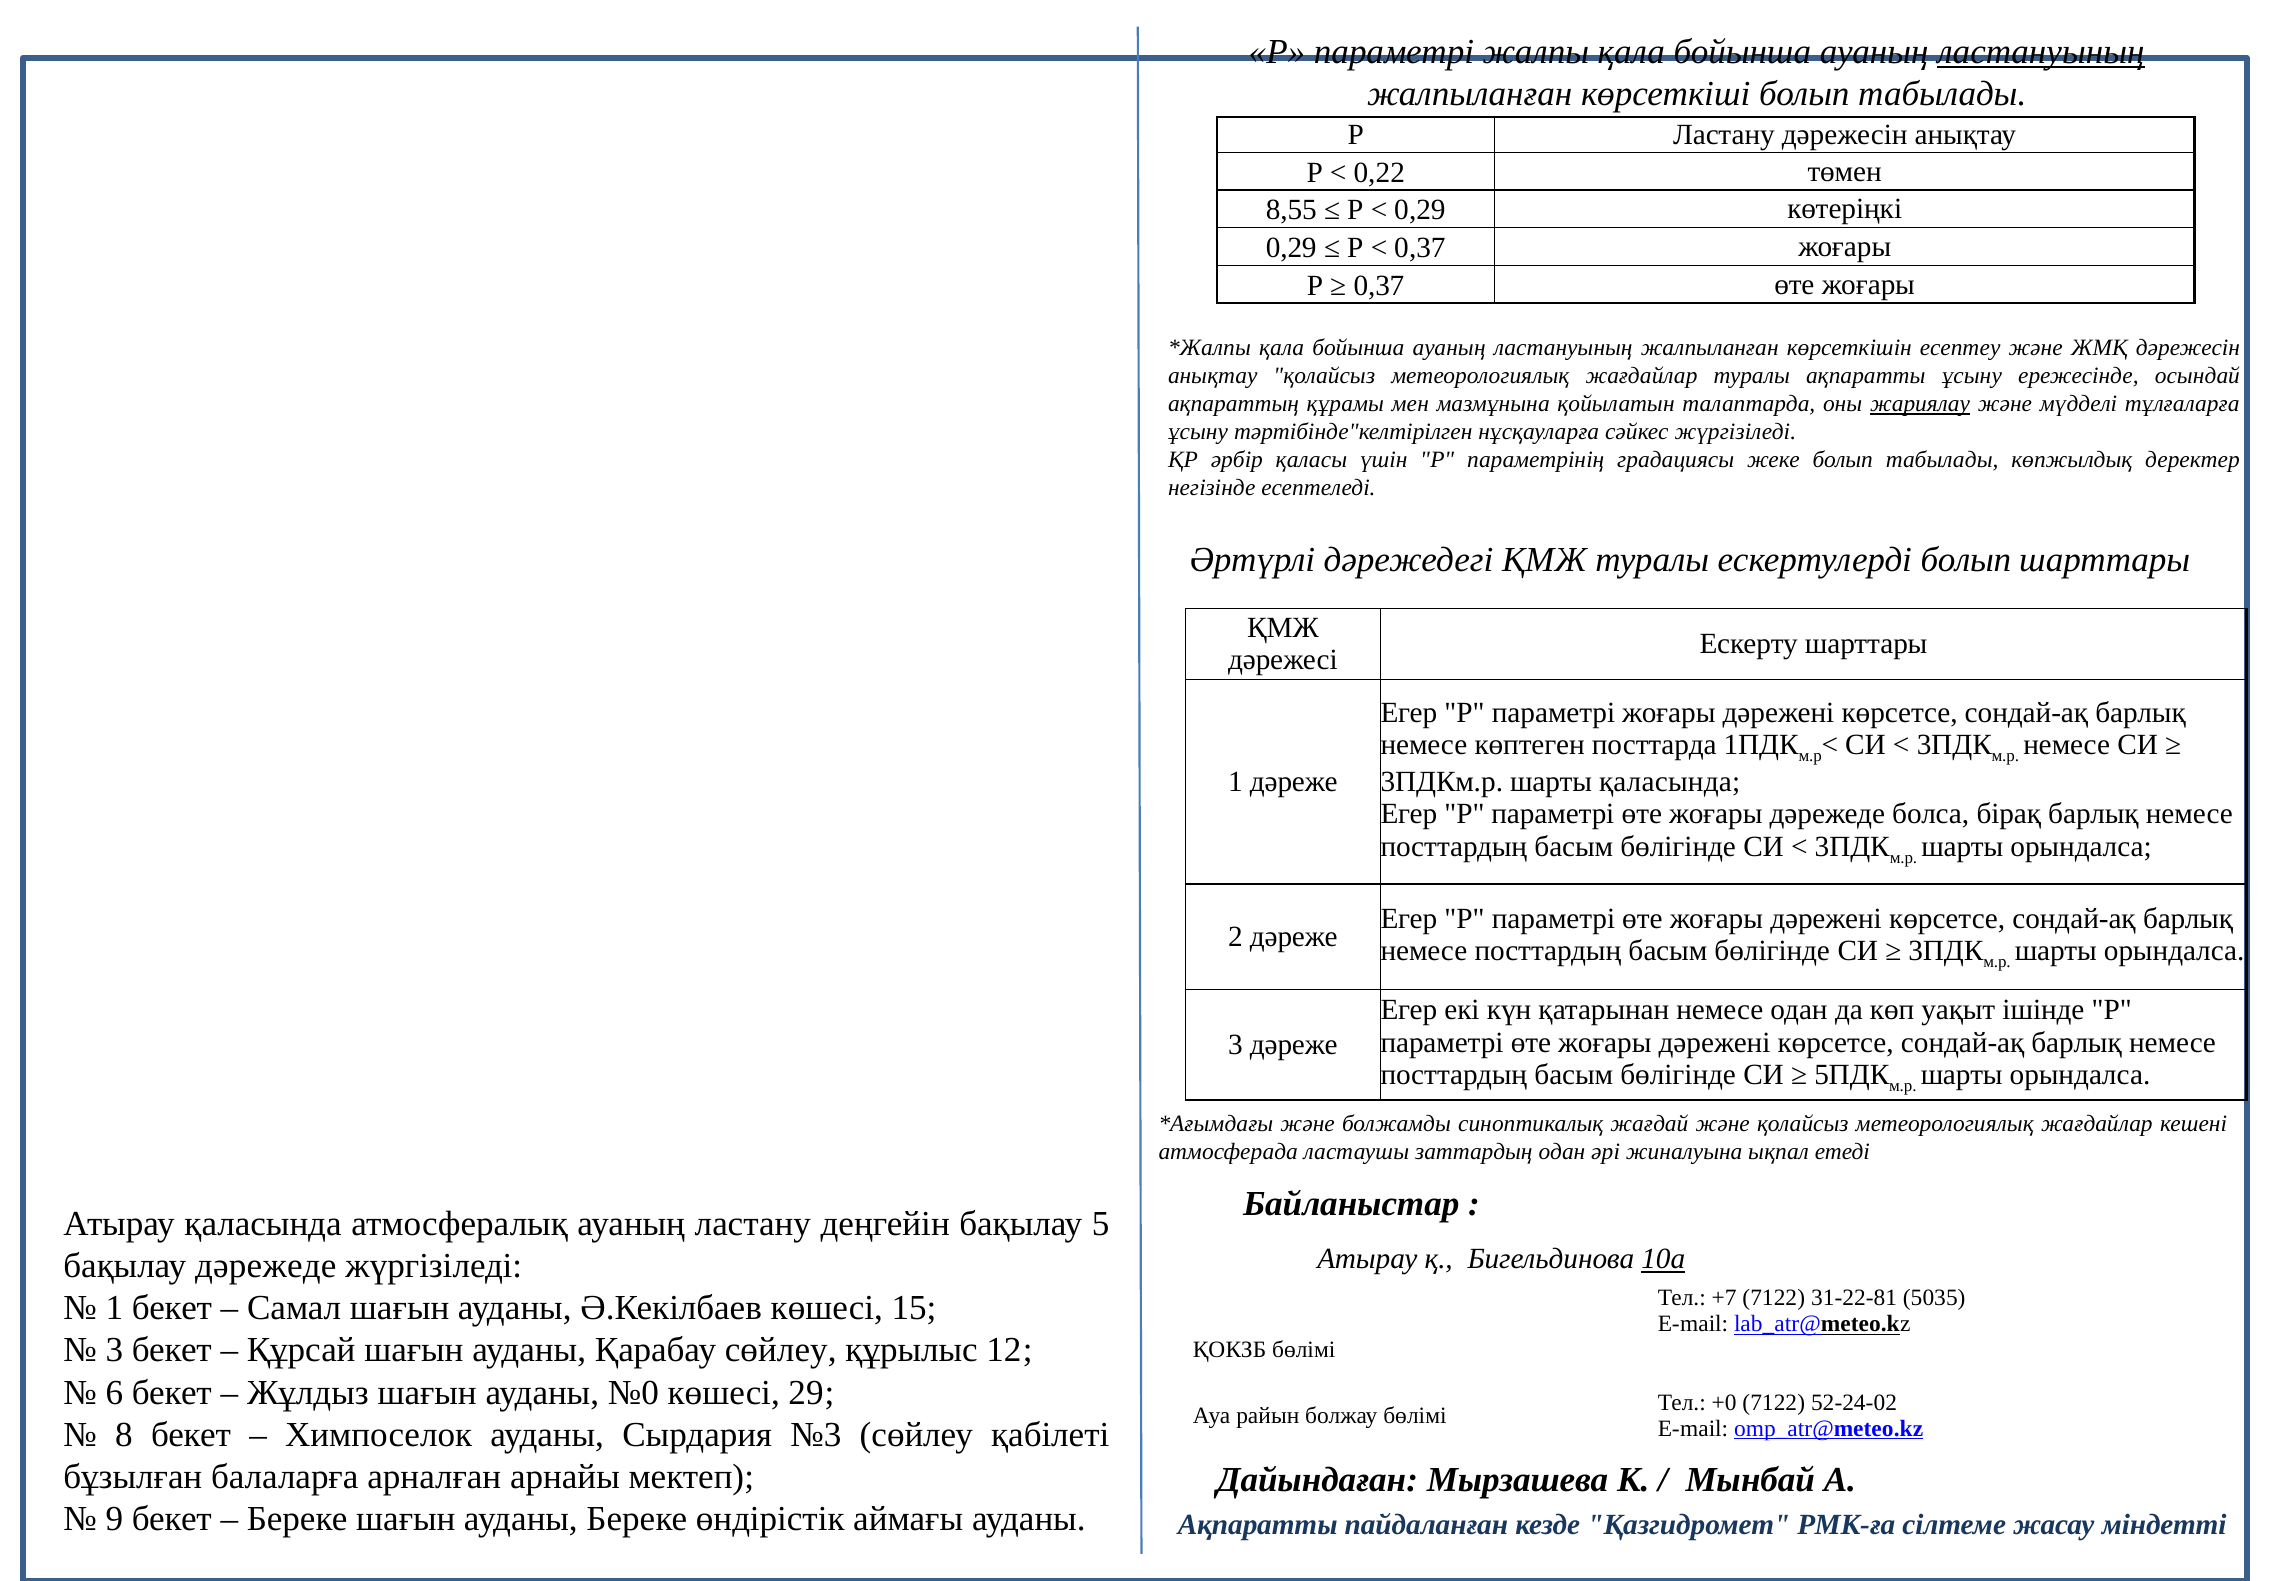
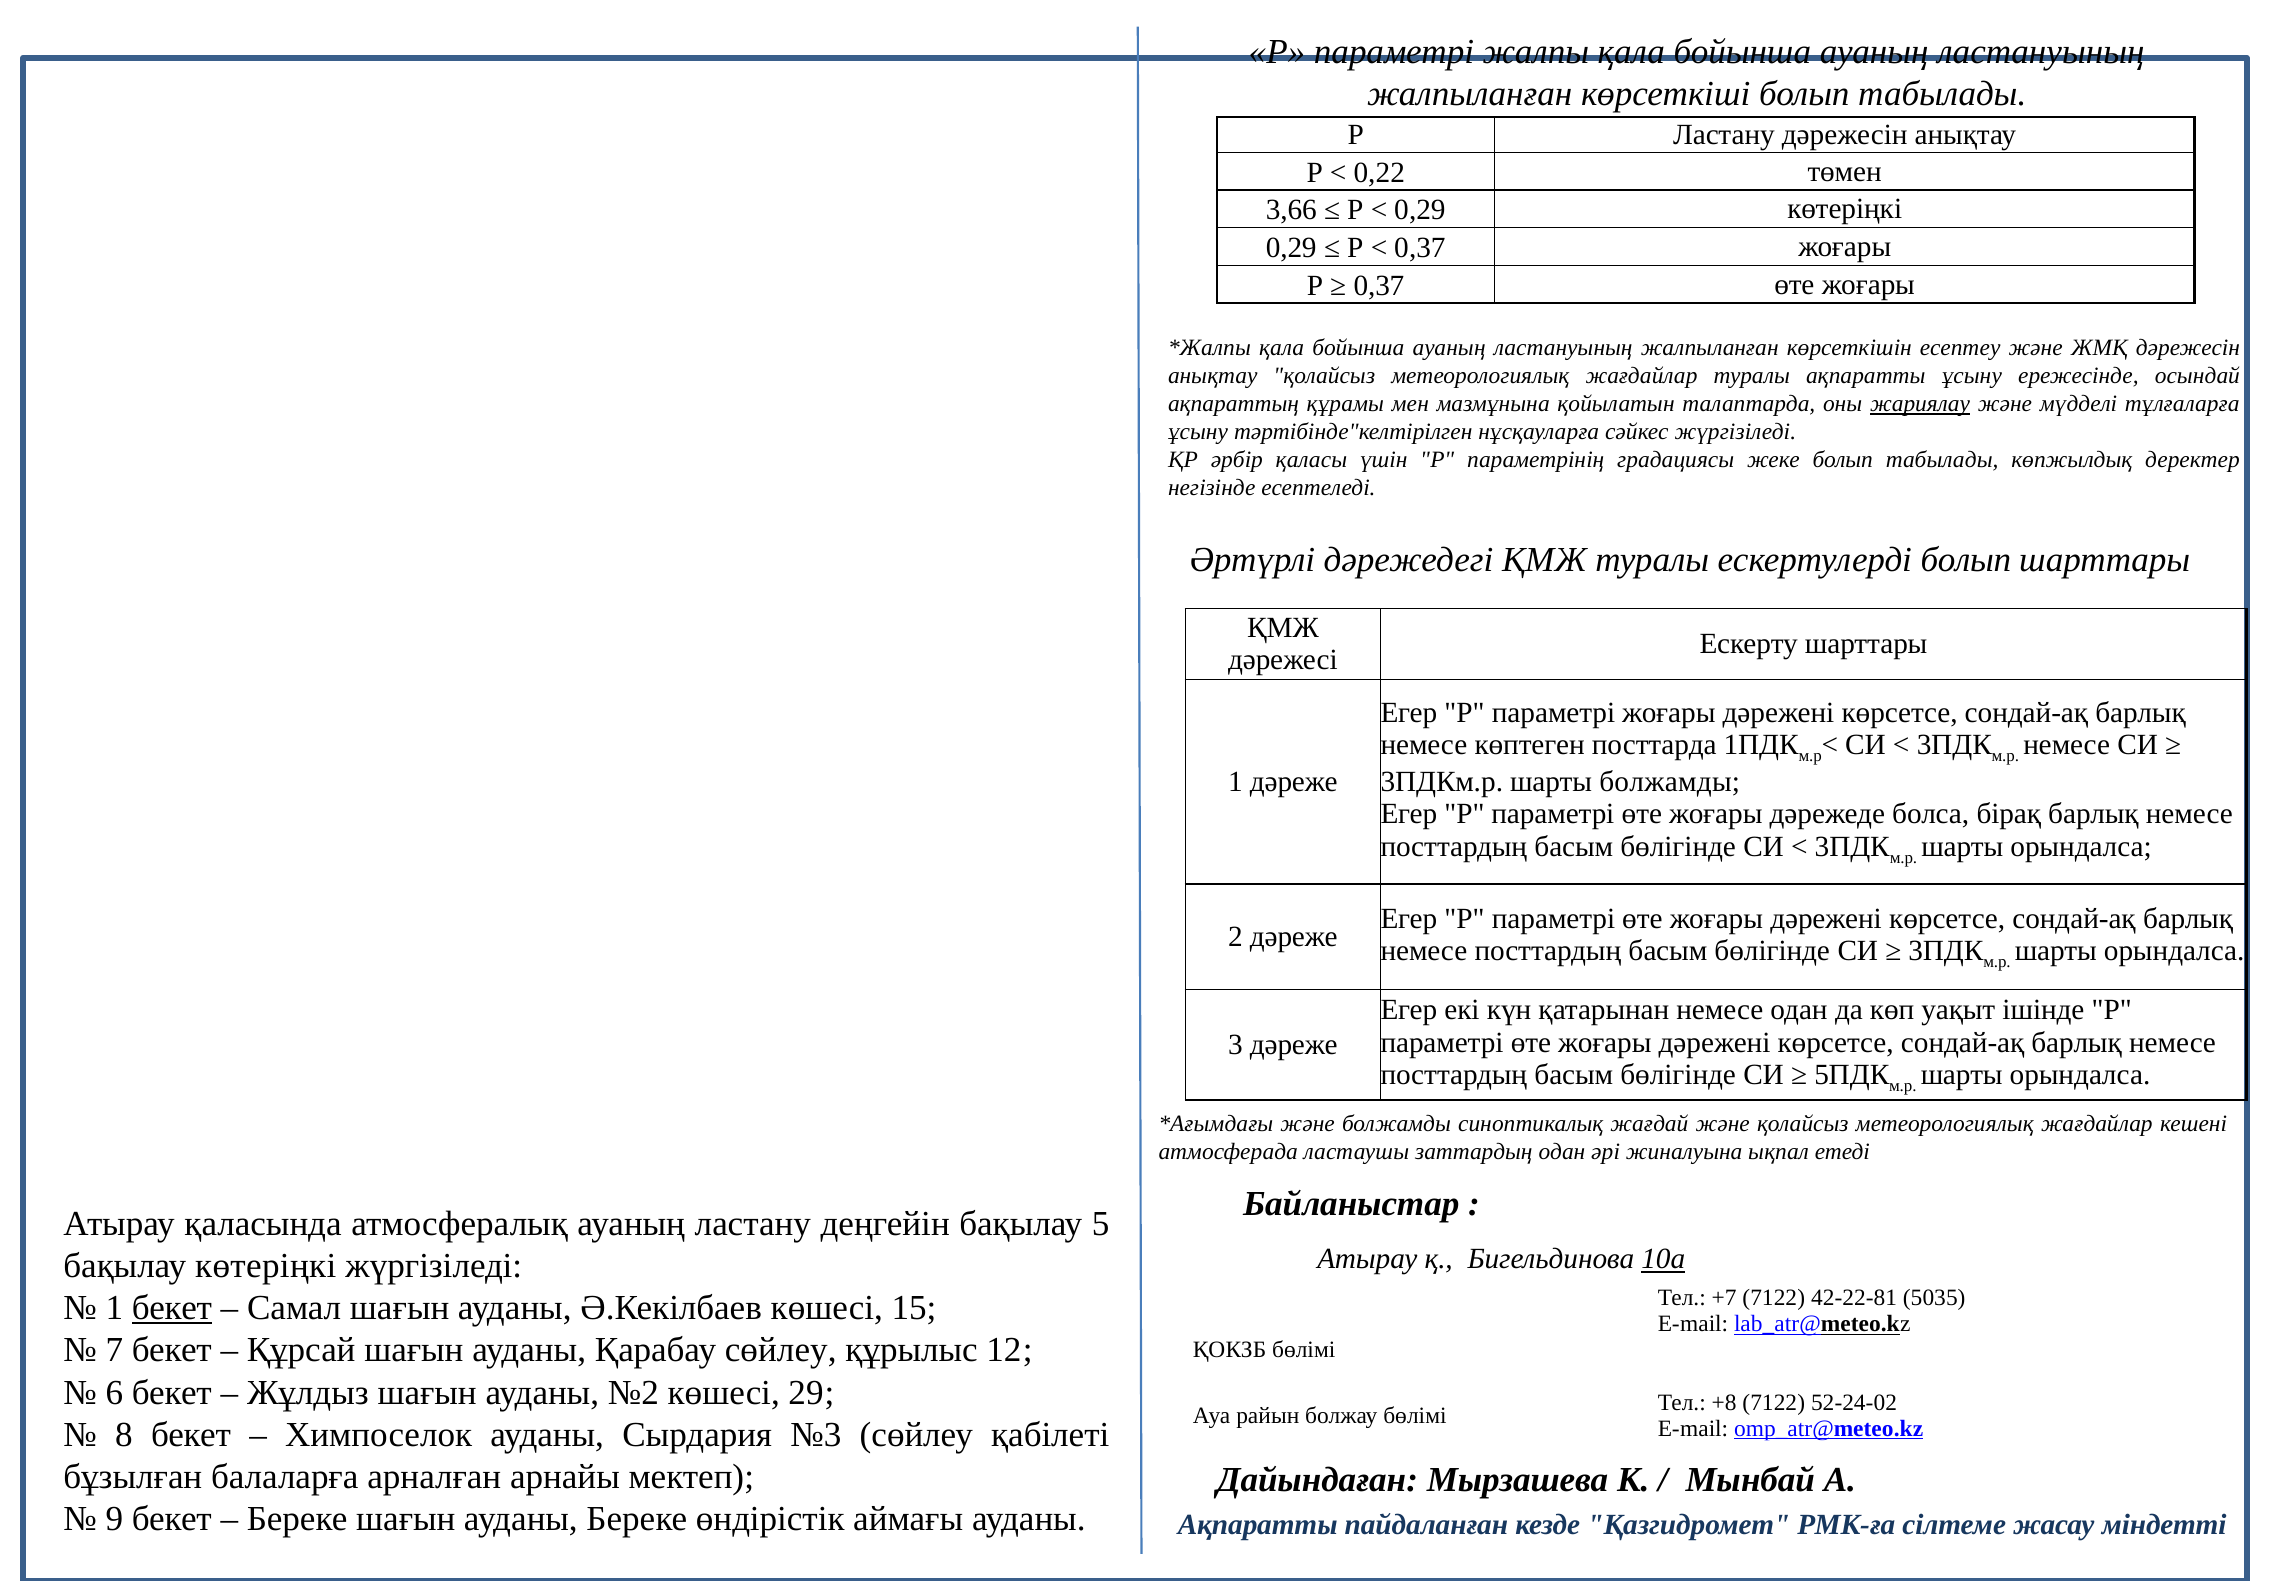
ластануының at (2041, 52) underline: present -> none
8,55: 8,55 -> 3,66
шарты қаласында: қаласында -> болжамды
бақылау дәрежеде: дәрежеде -> көтеріңкі
31-22-81: 31-22-81 -> 42-22-81
бекет at (172, 1308) underline: none -> present
3 at (114, 1350): 3 -> 7
№0: №0 -> №2
+0: +0 -> +8
